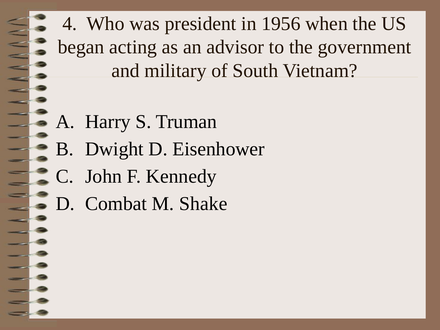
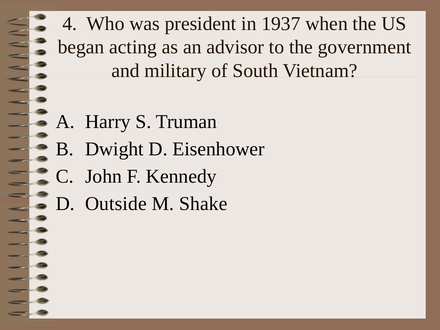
1956: 1956 -> 1937
Combat: Combat -> Outside
